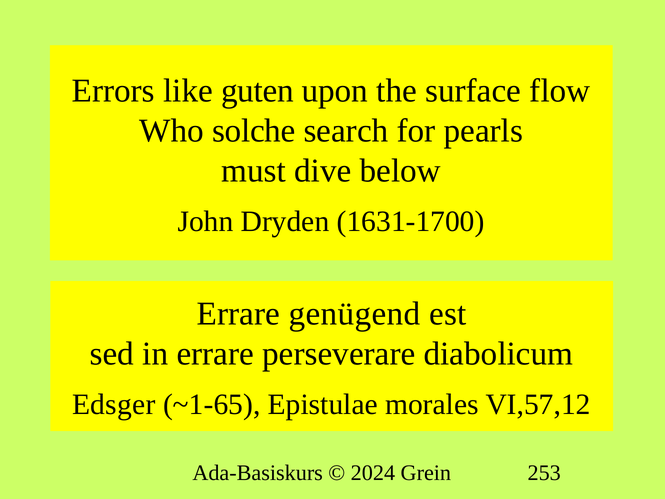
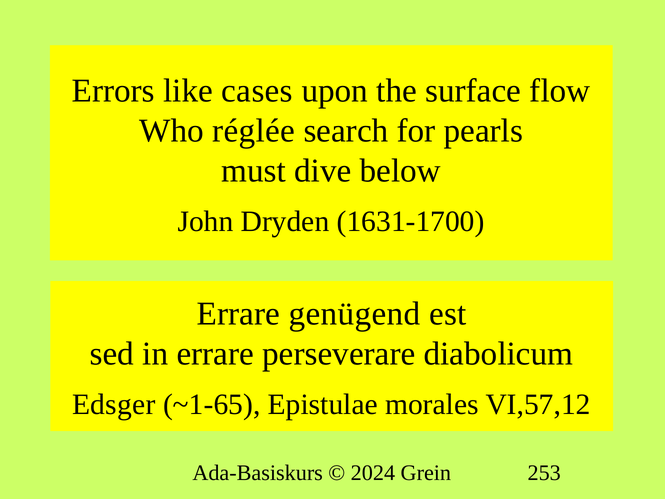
guten: guten -> cases
solche: solche -> réglée
